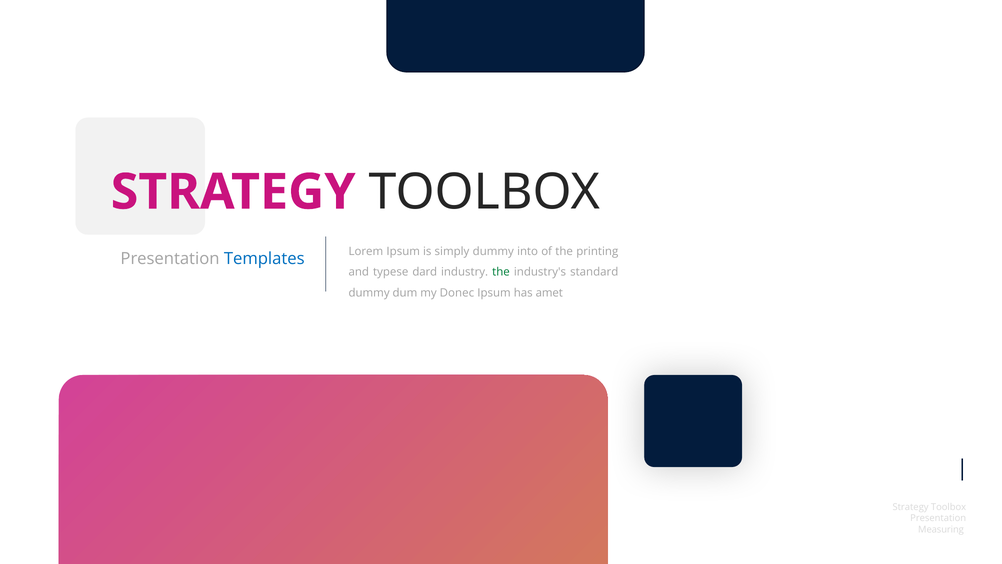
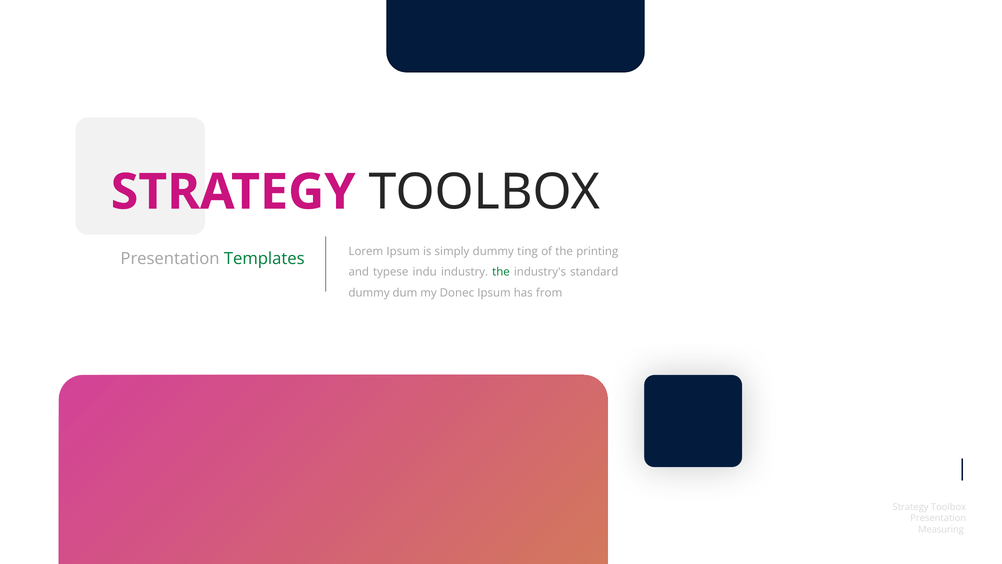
Templates colour: blue -> green
into: into -> ting
dard: dard -> indu
amet: amet -> from
